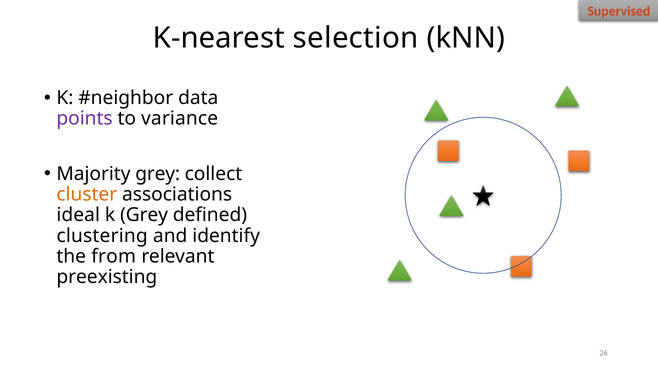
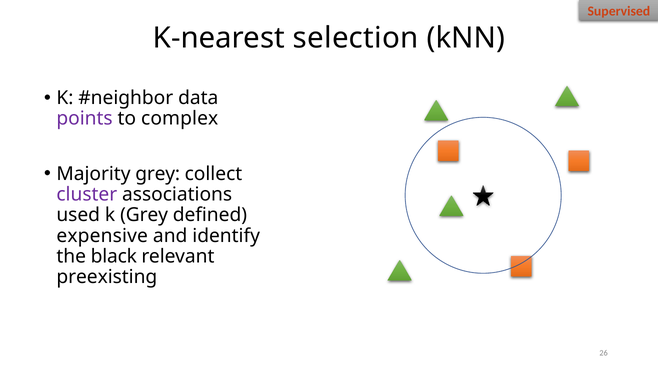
variance: variance -> complex
cluster colour: orange -> purple
ideal: ideal -> used
clustering: clustering -> expensive
from: from -> black
